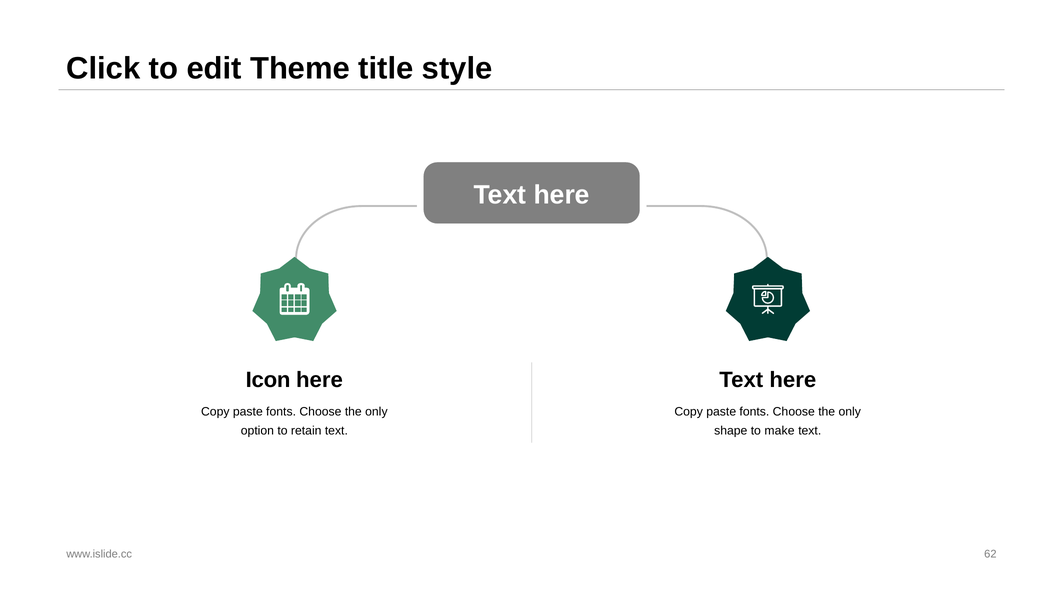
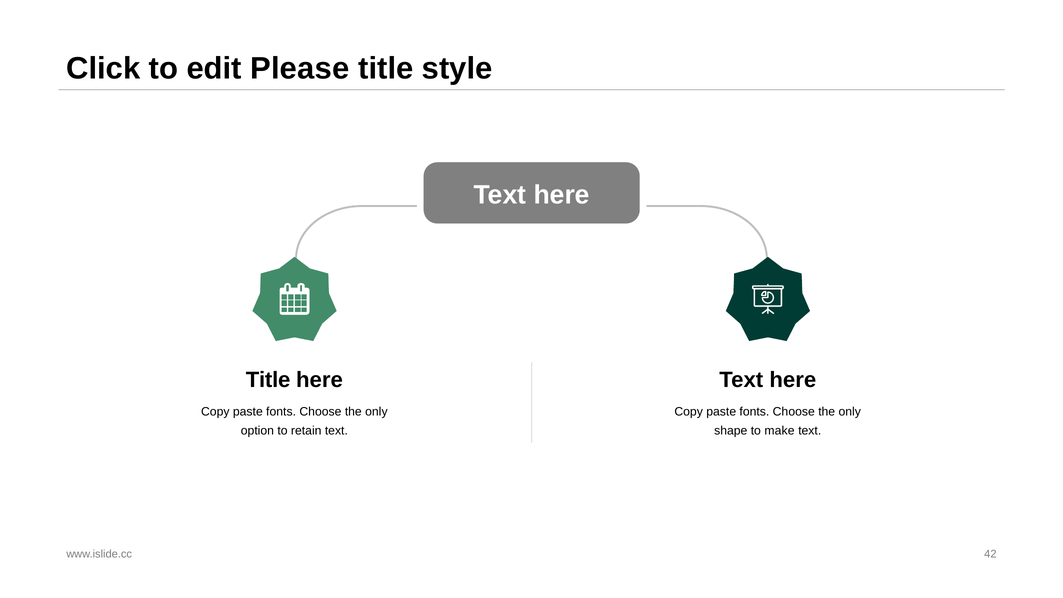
Theme: Theme -> Please
Icon at (268, 380): Icon -> Title
62: 62 -> 42
